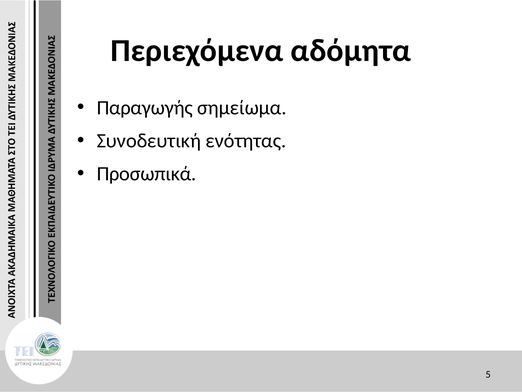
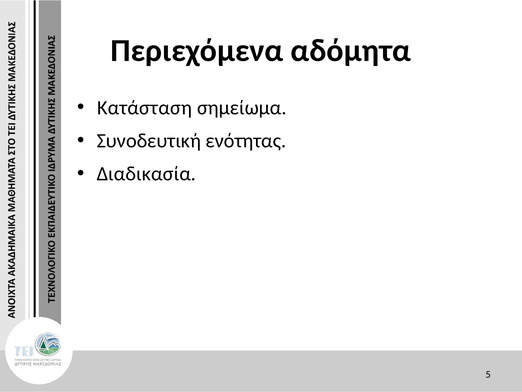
Παραγωγής: Παραγωγής -> Κατάσταση
Προσωπικά: Προσωπικά -> Διαδικασία
